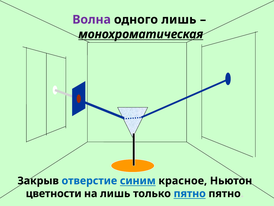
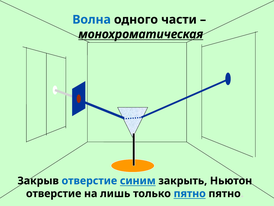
Волна colour: purple -> blue
одного лишь: лишь -> части
красное: красное -> закрыть
цветности at (54, 193): цветности -> отверстие
